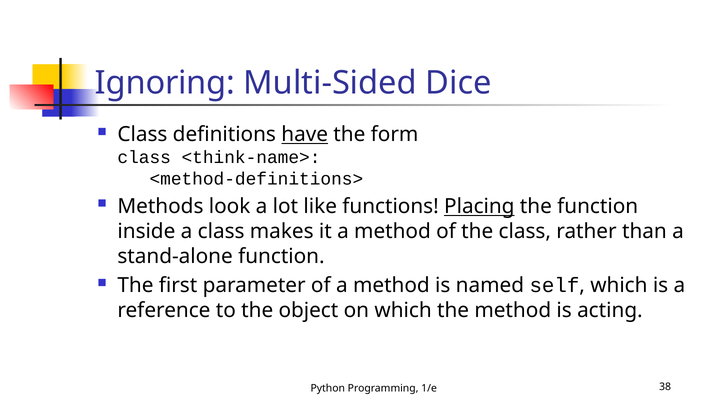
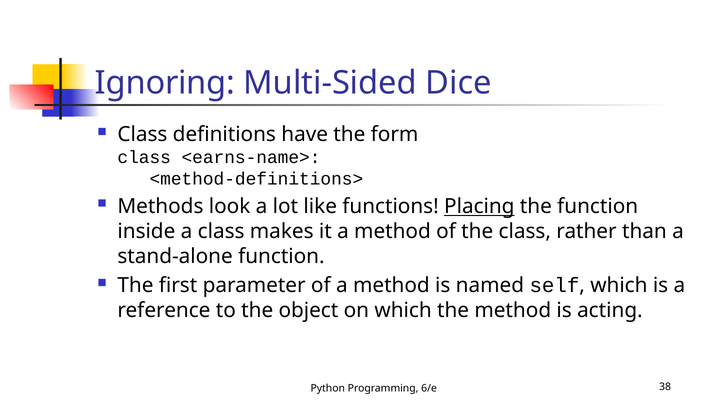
have underline: present -> none
<think-name>: <think-name> -> <earns-name>
1/e: 1/e -> 6/e
